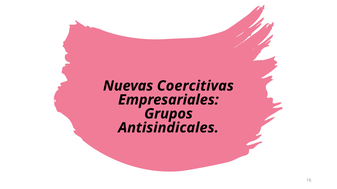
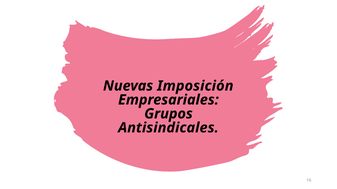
Coercitivas: Coercitivas -> Imposición
